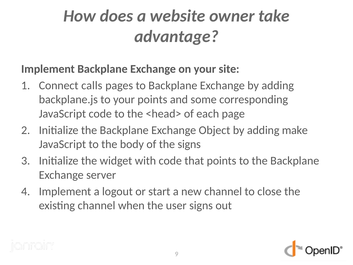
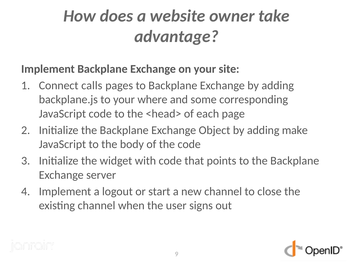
your points: points -> where
the signs: signs -> code
